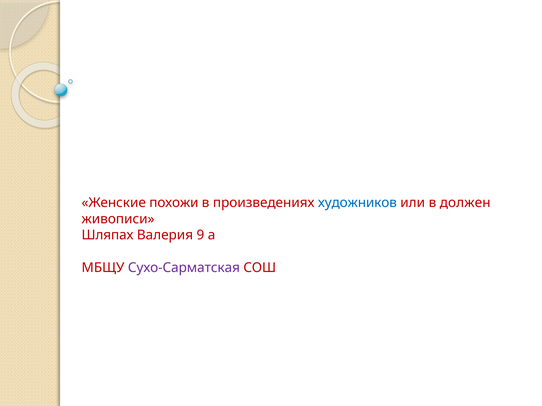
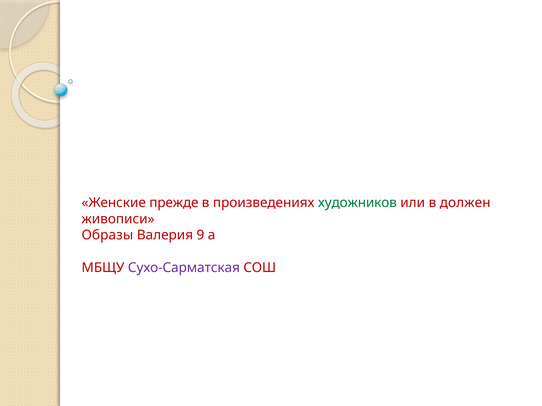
похожи: похожи -> прежде
художников colour: blue -> green
Шляпах: Шляпах -> Образы
